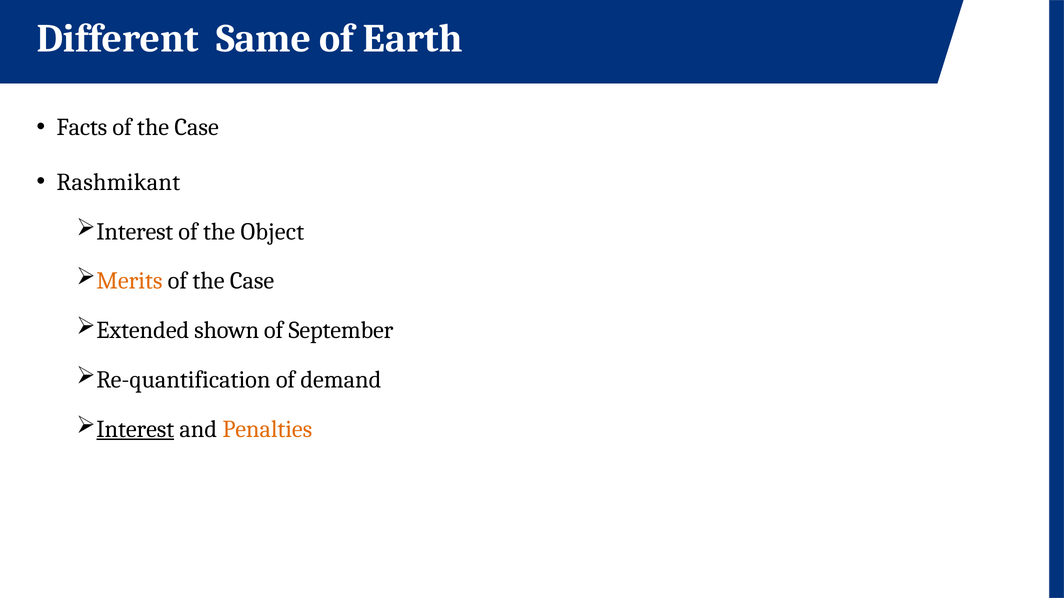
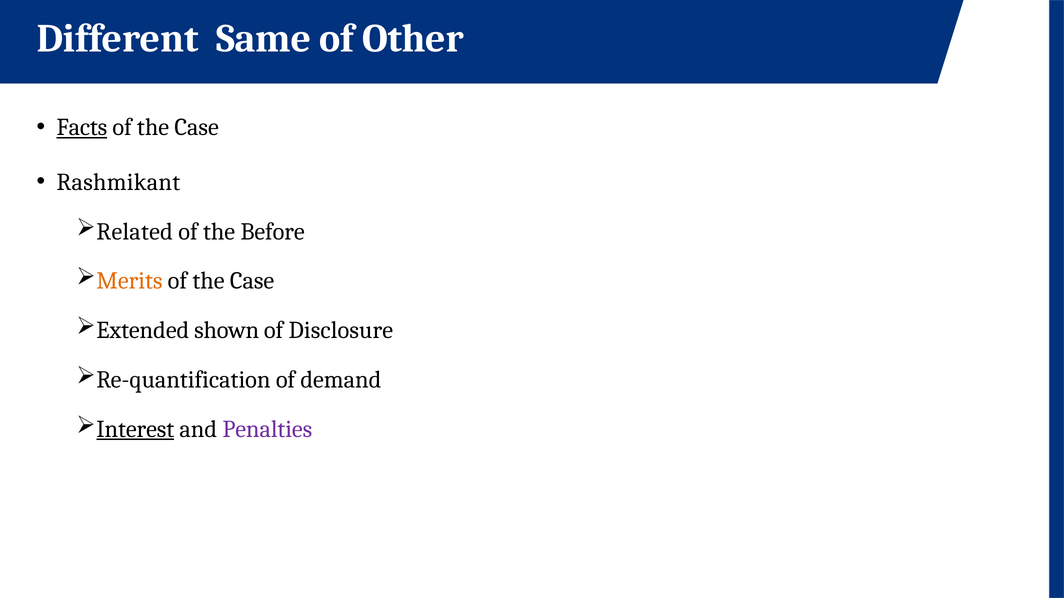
Earth: Earth -> Other
Facts underline: none -> present
Interest at (135, 232): Interest -> Related
Object: Object -> Before
September: September -> Disclosure
Penalties colour: orange -> purple
